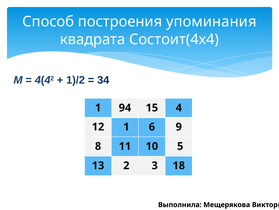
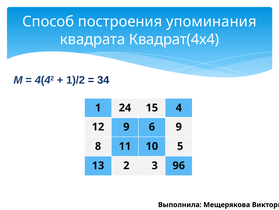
Состоит(4х4: Состоит(4х4 -> Квадрат(4х4
94: 94 -> 24
12 1: 1 -> 9
18: 18 -> 96
